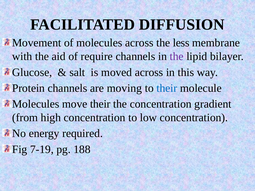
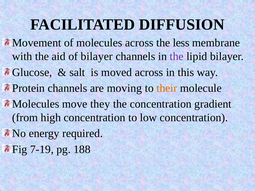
of require: require -> bilayer
their at (167, 88) colour: blue -> orange
move their: their -> they
